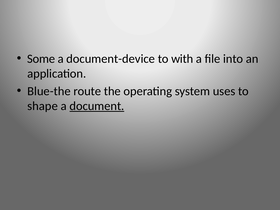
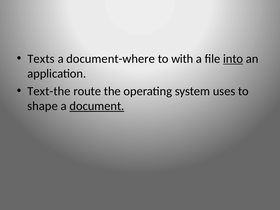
Some: Some -> Texts
document-device: document-device -> document-where
into underline: none -> present
Blue-the: Blue-the -> Text-the
